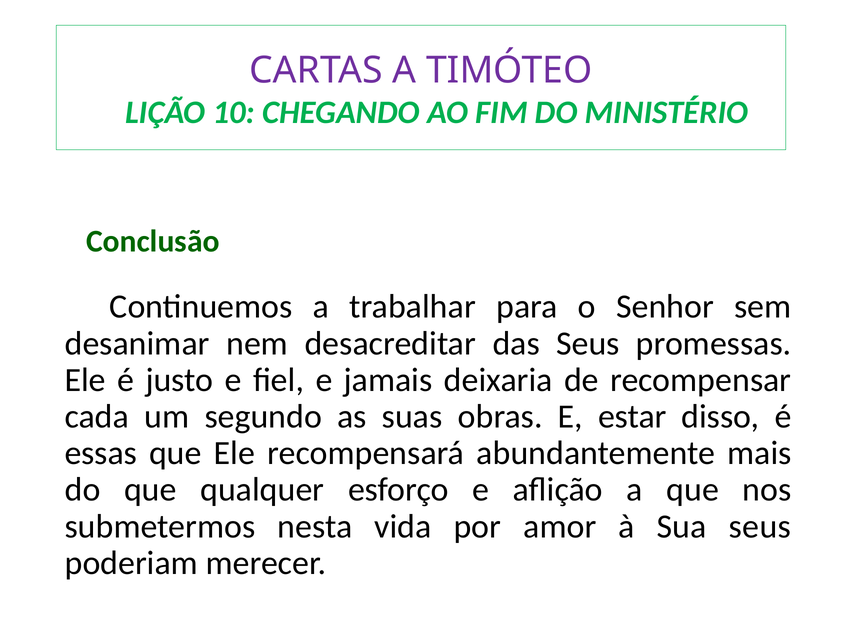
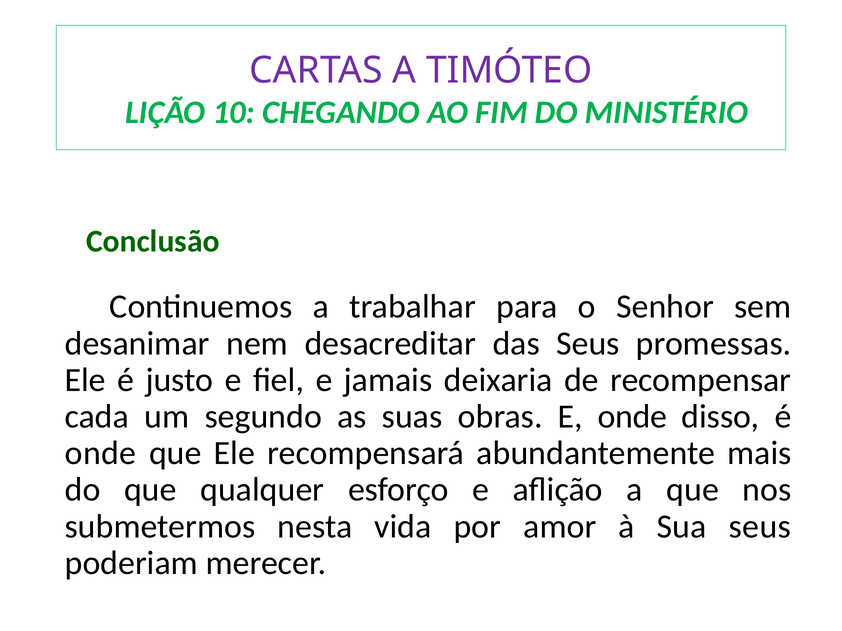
E estar: estar -> onde
essas at (101, 454): essas -> onde
